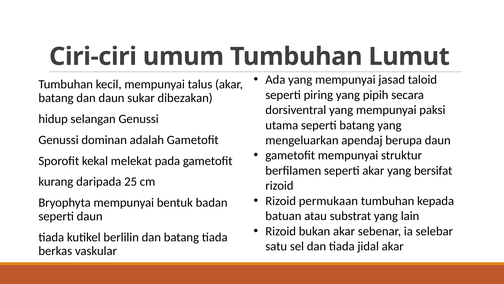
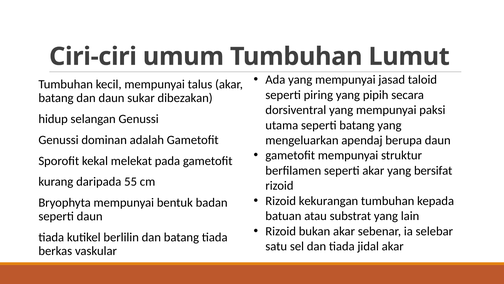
25: 25 -> 55
permukaan: permukaan -> kekurangan
